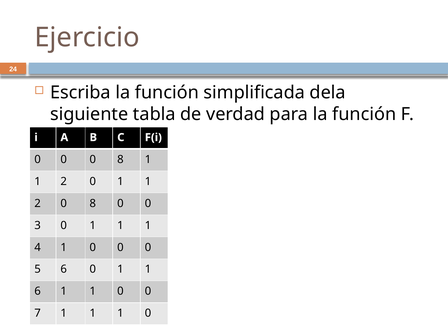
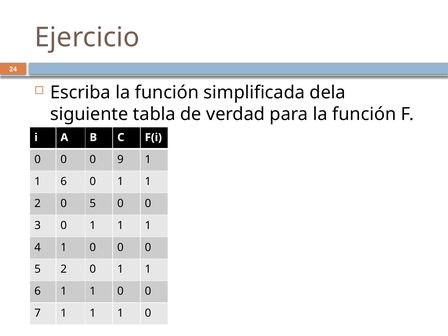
0 0 8: 8 -> 9
2 at (64, 181): 2 -> 6
2 0 8: 8 -> 5
5 6: 6 -> 2
